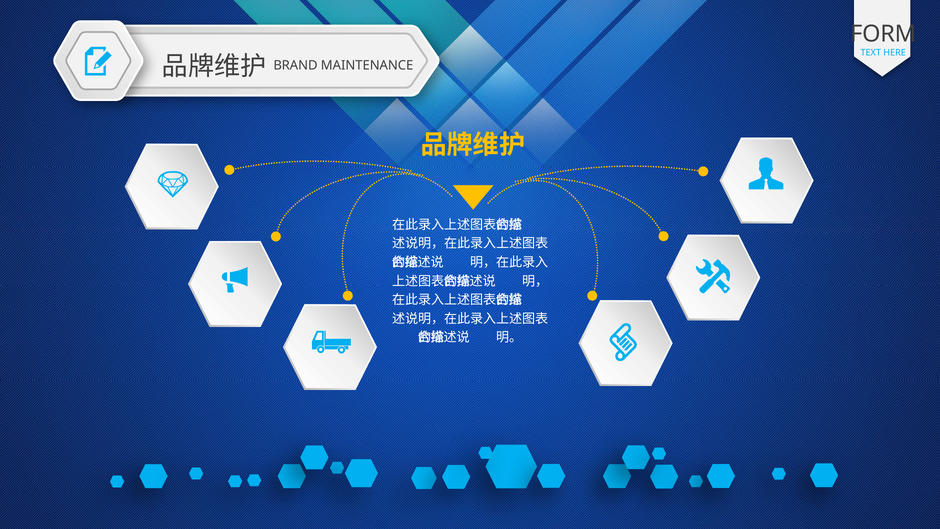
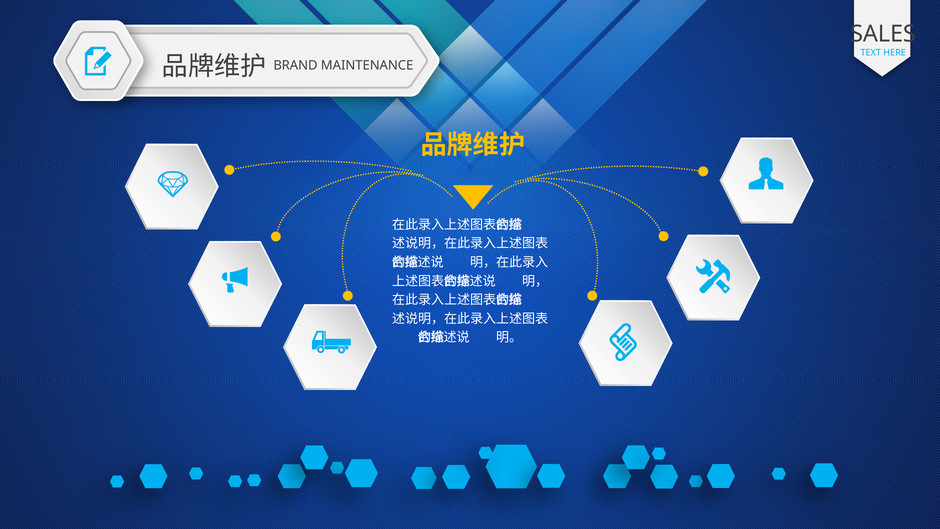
FORM: FORM -> SALES
